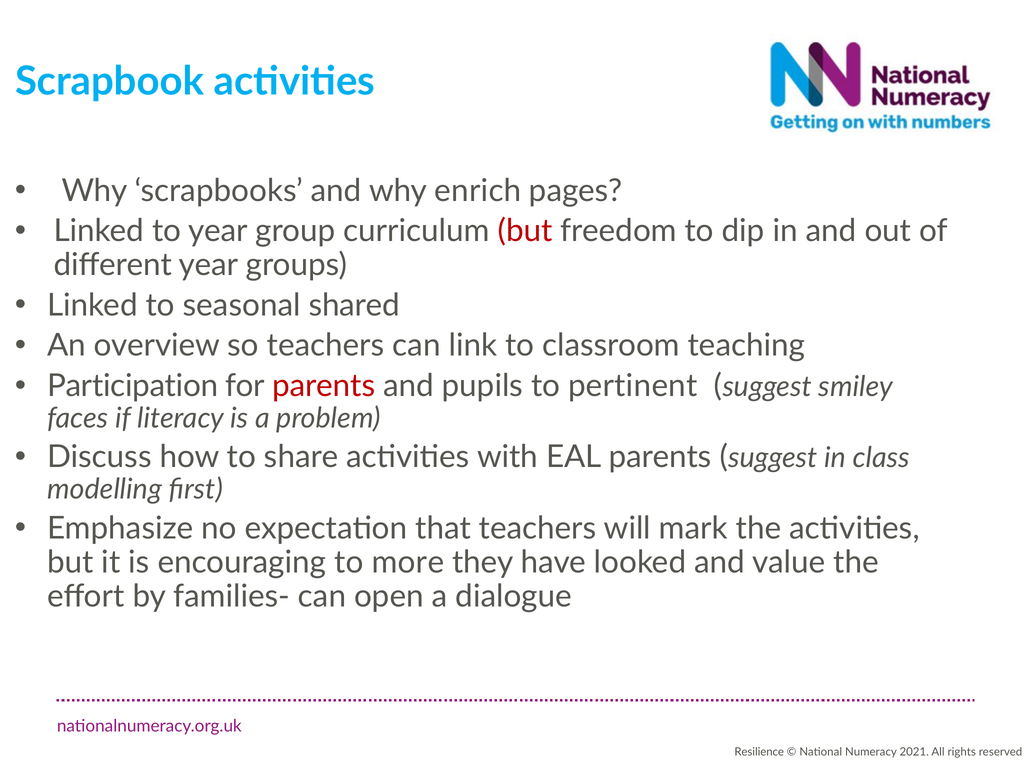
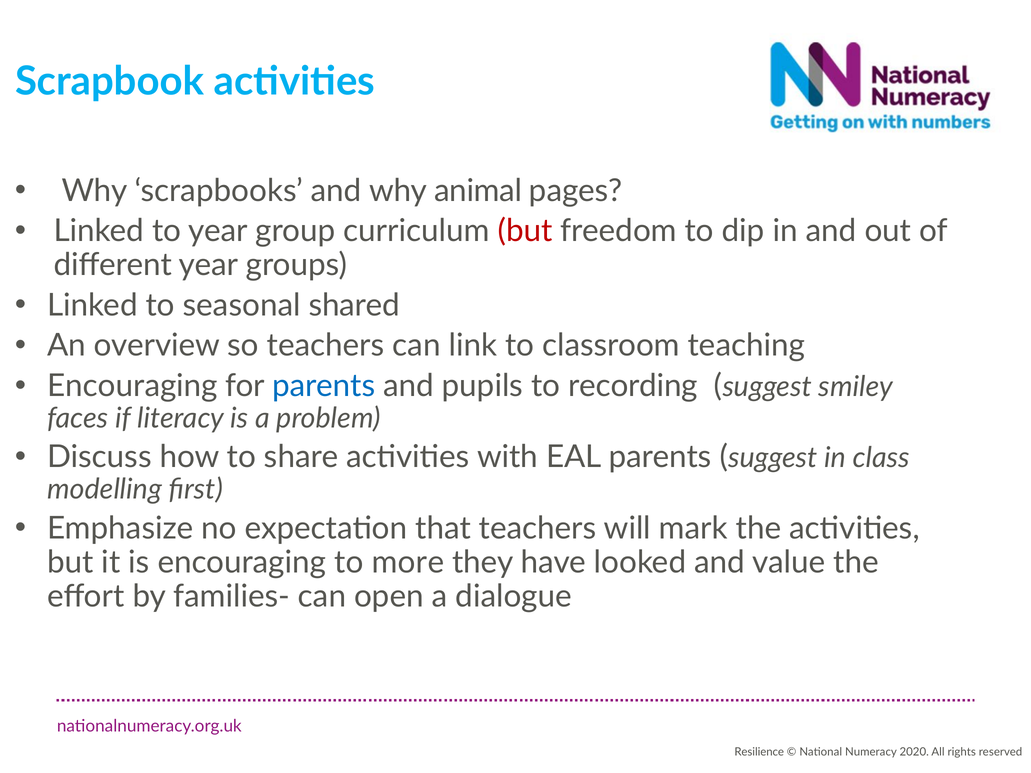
enrich: enrich -> animal
Participation at (133, 386): Participation -> Encouraging
parents at (324, 386) colour: red -> blue
pertinent: pertinent -> recording
2021: 2021 -> 2020
